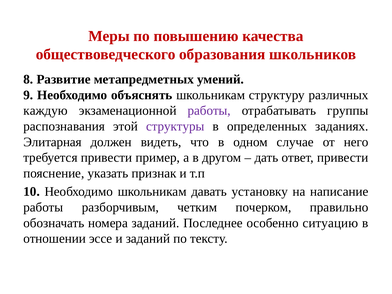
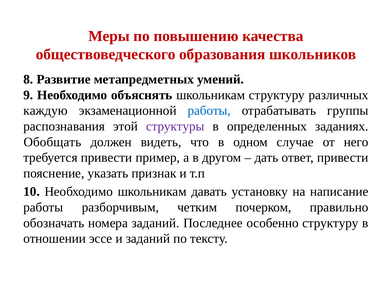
работы at (209, 111) colour: purple -> blue
Элитарная: Элитарная -> Обобщать
особенно ситуацию: ситуацию -> структуру
